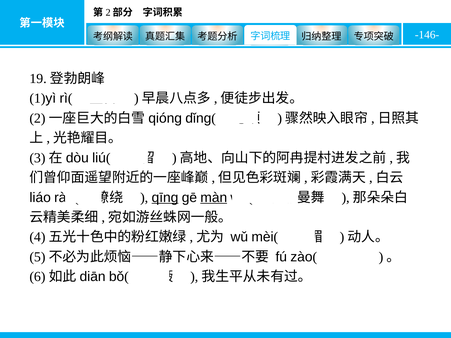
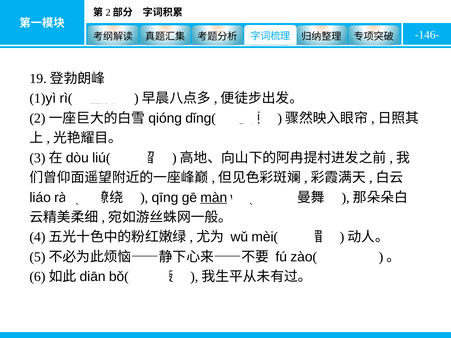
qīng underline: present -> none
